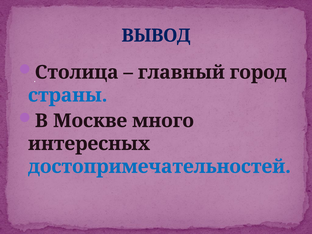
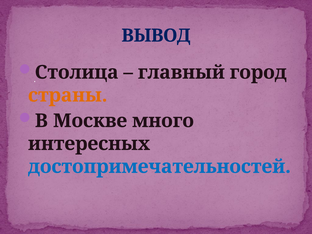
страны colour: blue -> orange
